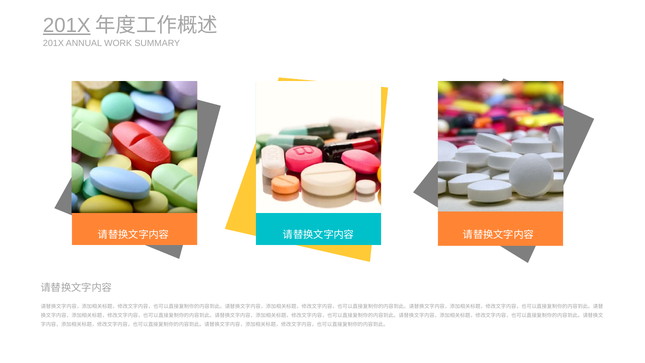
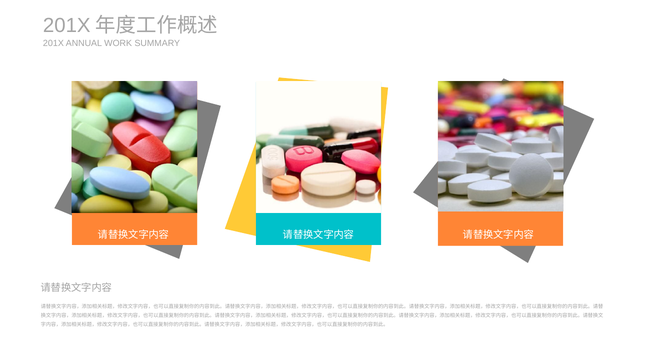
201X at (67, 25) underline: present -> none
